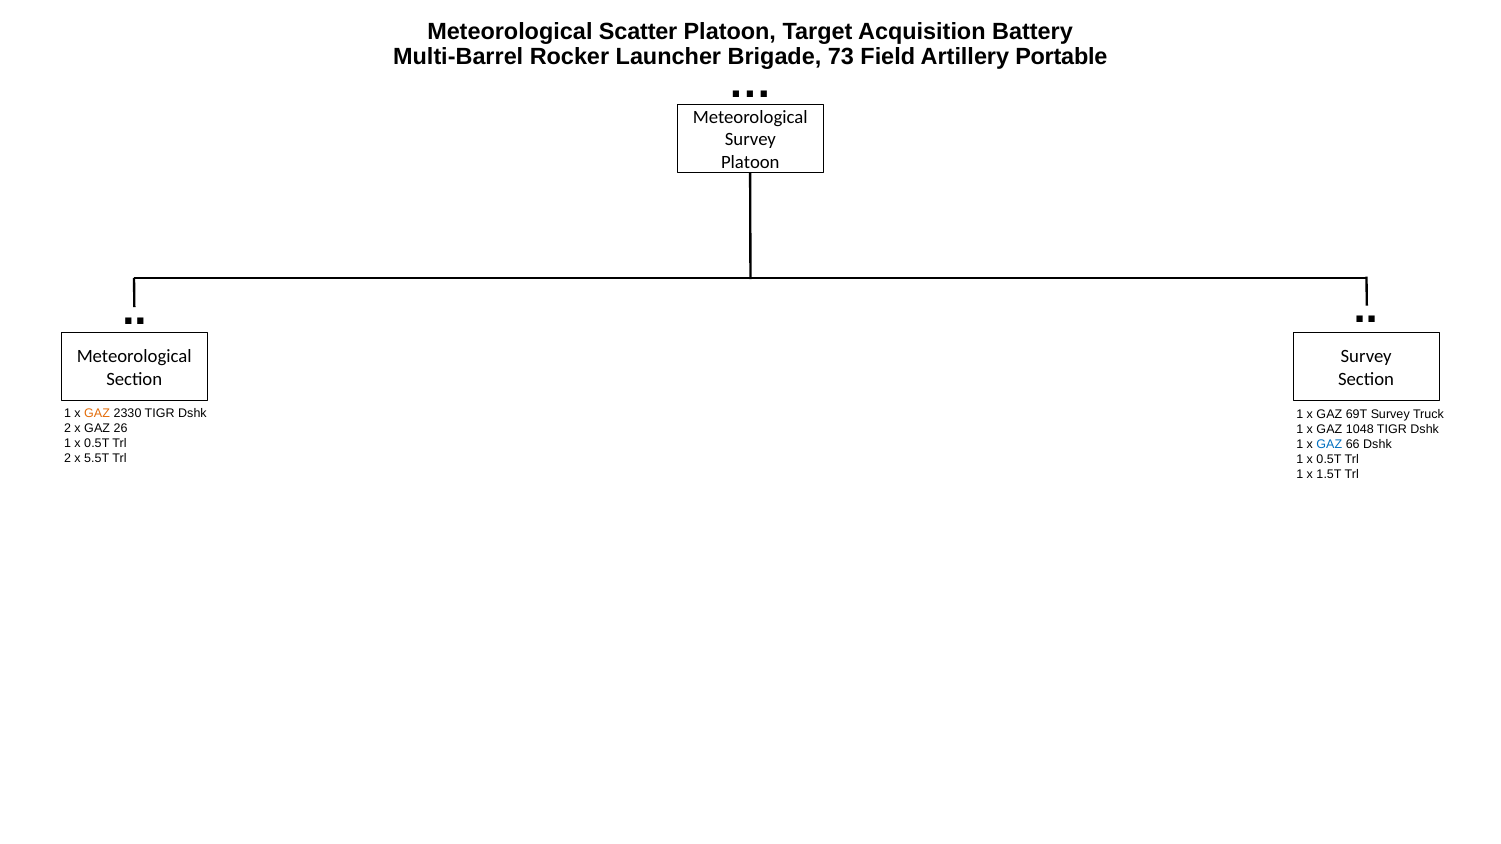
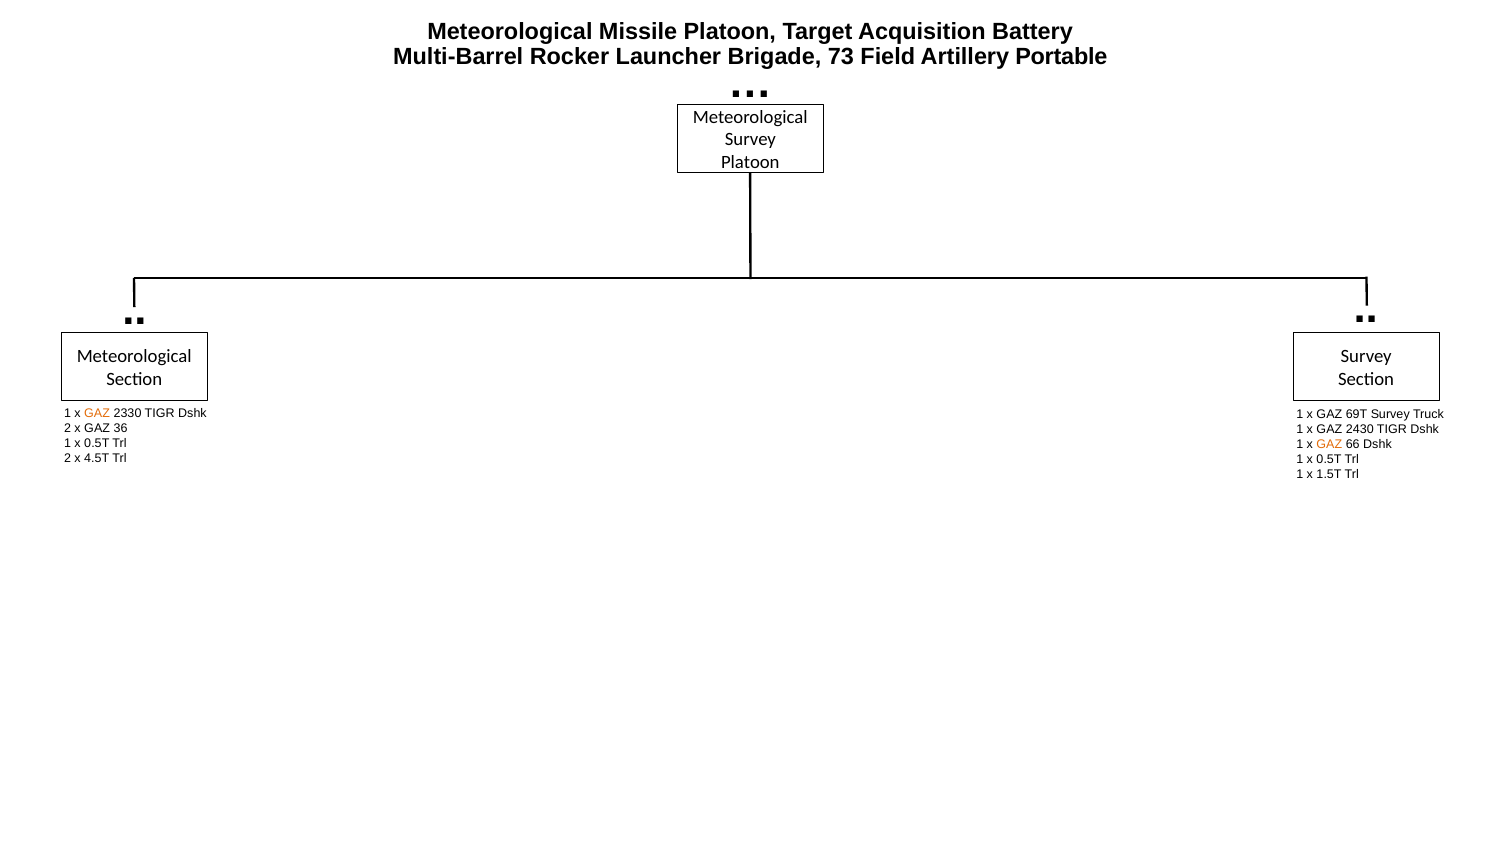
Scatter: Scatter -> Missile
26: 26 -> 36
1048: 1048 -> 2430
GAZ at (1329, 445) colour: blue -> orange
5.5T: 5.5T -> 4.5T
